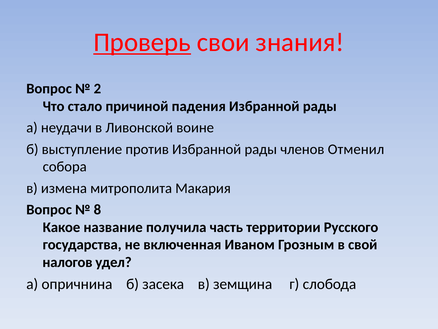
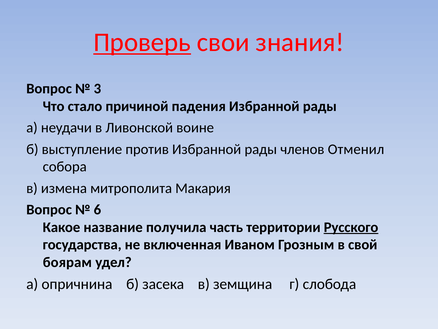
2: 2 -> 3
8: 8 -> 6
Русского underline: none -> present
налогов: налогов -> боярам
